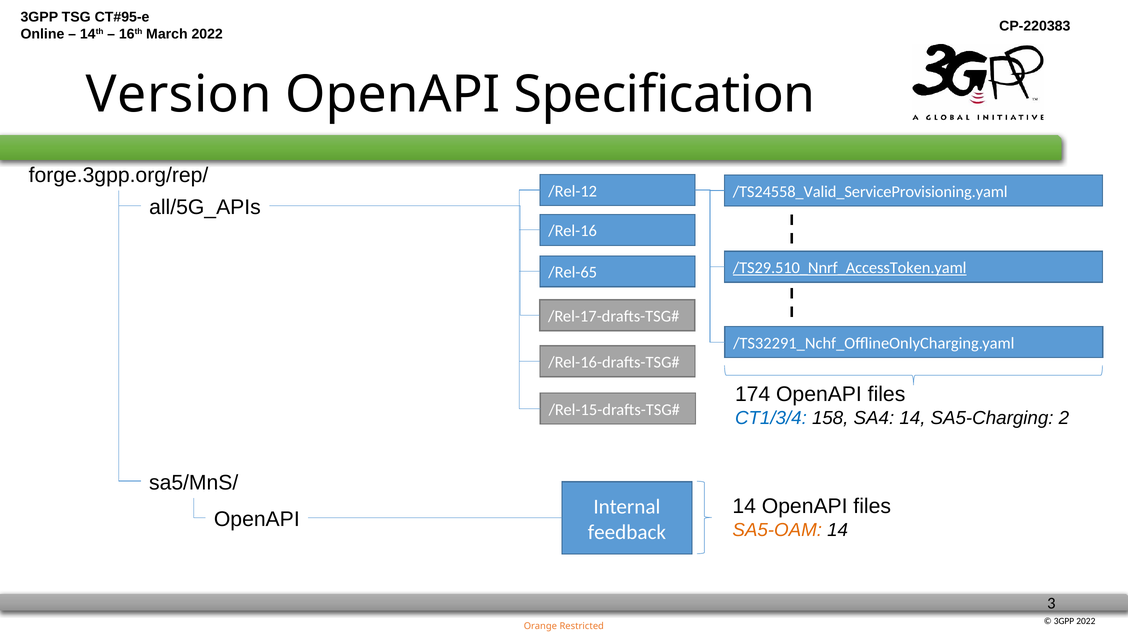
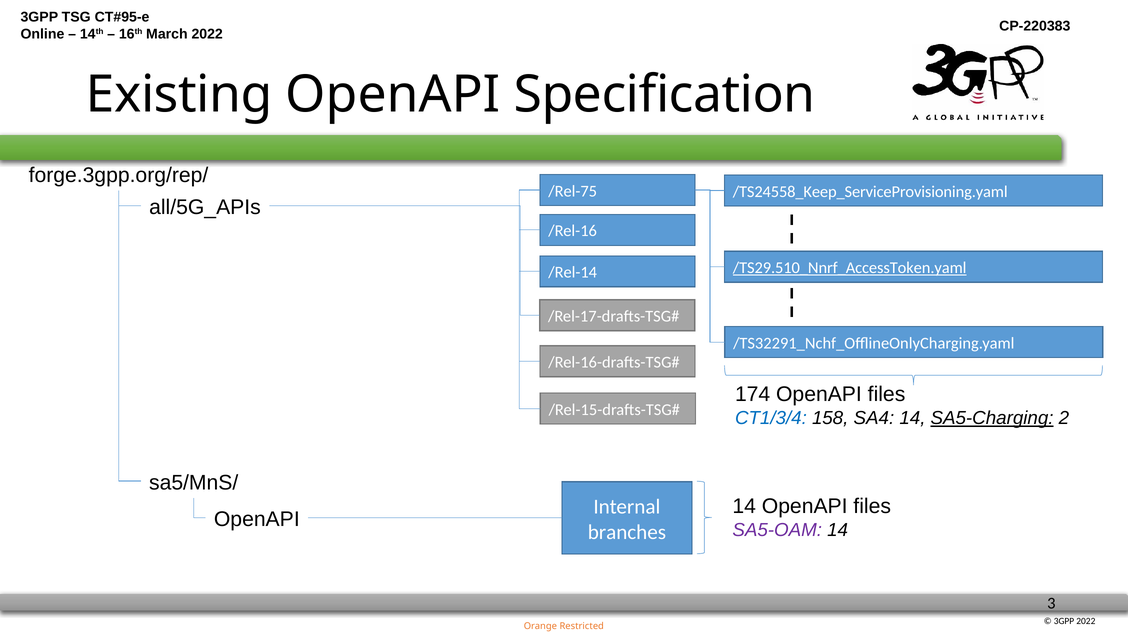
Version: Version -> Existing
/Rel-12: /Rel-12 -> /Rel-75
/TS24558_Valid_ServiceProvisioning.yaml: /TS24558_Valid_ServiceProvisioning.yaml -> /TS24558_Keep_ServiceProvisioning.yaml
/Rel-65: /Rel-65 -> /Rel-14
SA5-Charging underline: none -> present
SA5-OAM colour: orange -> purple
feedback: feedback -> branches
